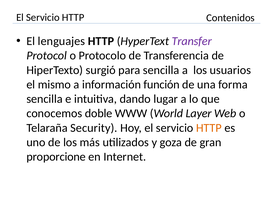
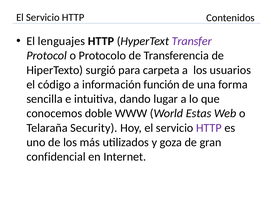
para sencilla: sencilla -> carpeta
mismo: mismo -> código
Layer: Layer -> Estas
HTTP at (209, 128) colour: orange -> purple
proporcione: proporcione -> confidencial
